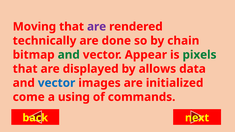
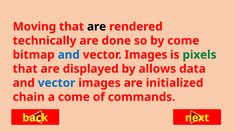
are at (97, 27) colour: purple -> black
by chain: chain -> come
and at (69, 55) colour: green -> blue
Appear at (146, 55): Appear -> Images
come: come -> chain
a using: using -> come
